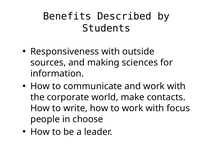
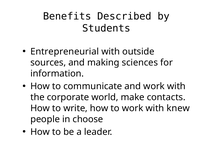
Responsiveness: Responsiveness -> Entrepreneurial
focus: focus -> knew
